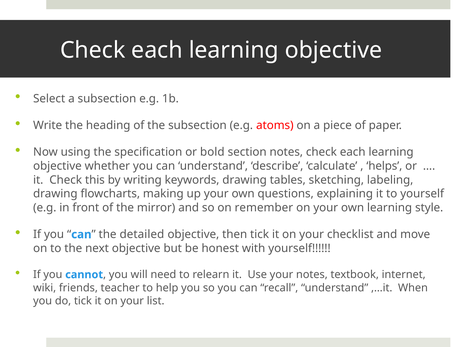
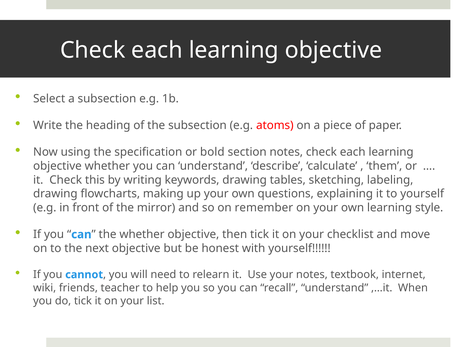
helps: helps -> them
the detailed: detailed -> whether
